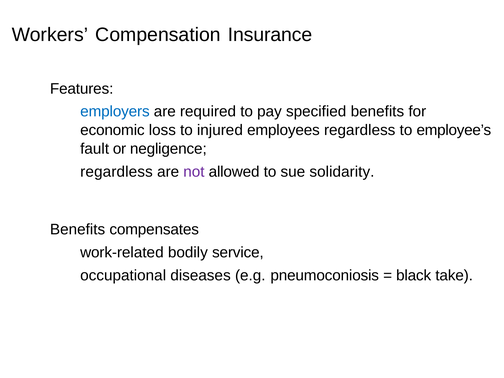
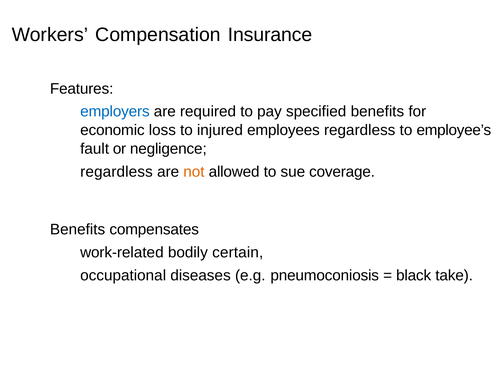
not colour: purple -> orange
solidarity: solidarity -> coverage
service: service -> certain
